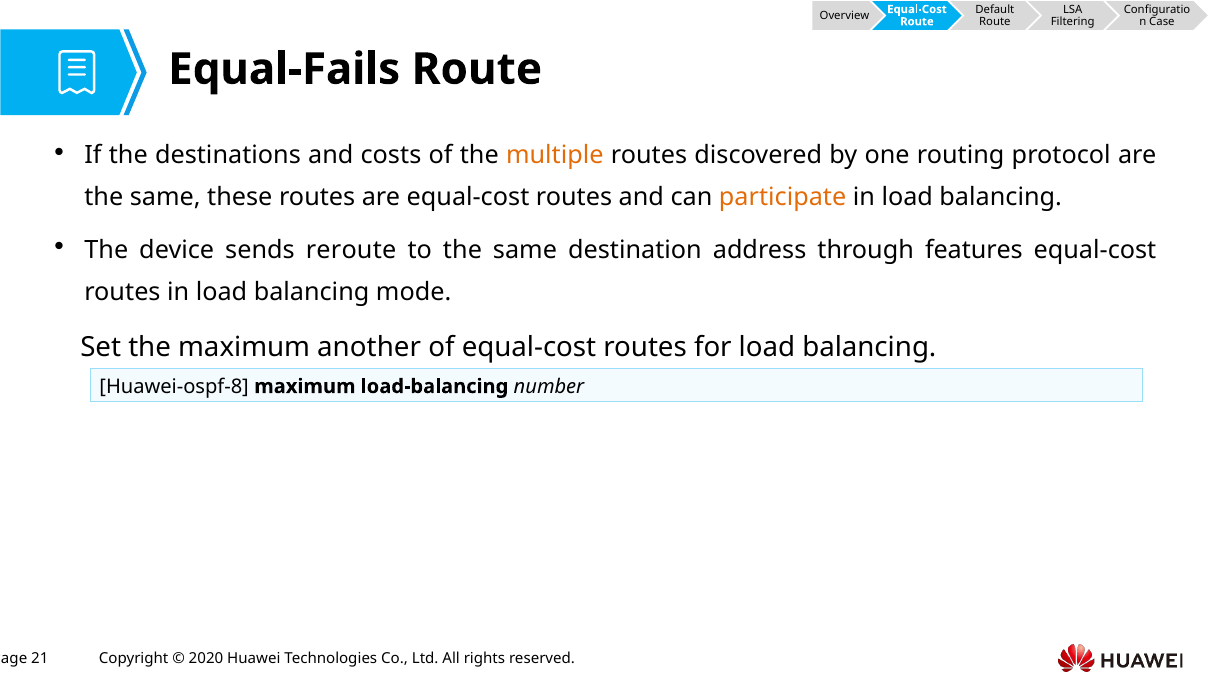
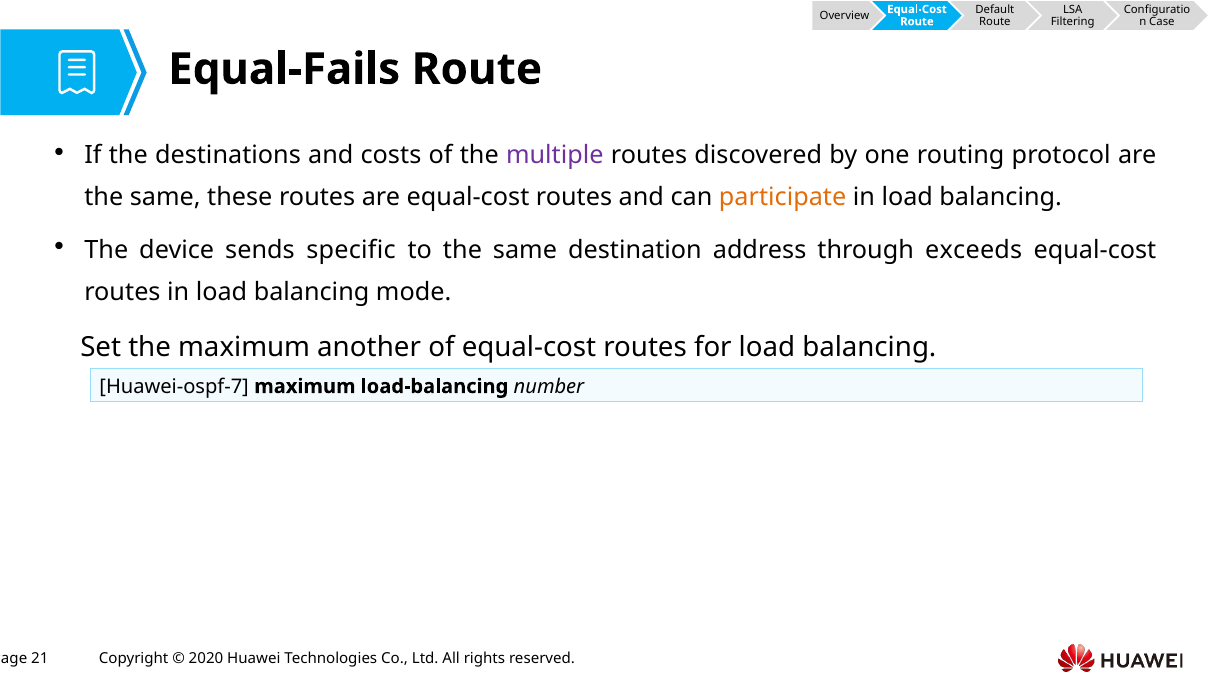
multiple colour: orange -> purple
reroute: reroute -> specific
features: features -> exceeds
Huawei-ospf-8: Huawei-ospf-8 -> Huawei-ospf-7
